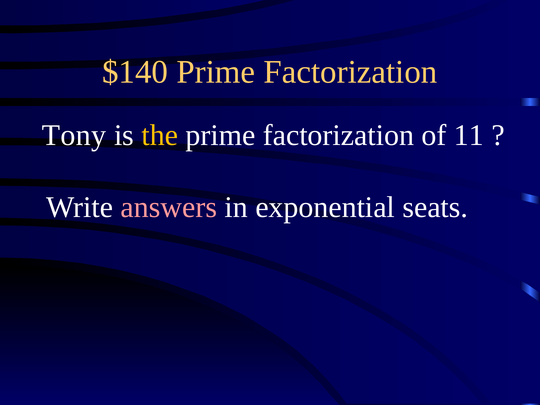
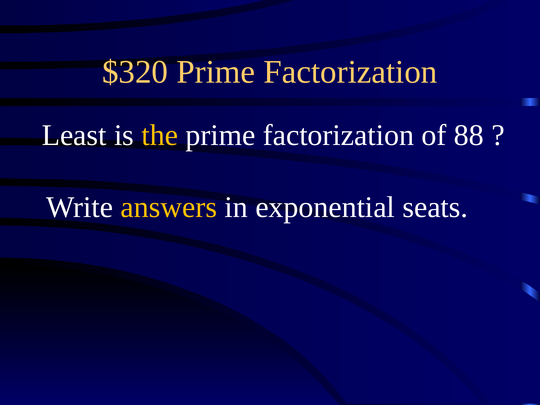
$140: $140 -> $320
Tony: Tony -> Least
11: 11 -> 88
answers colour: pink -> yellow
